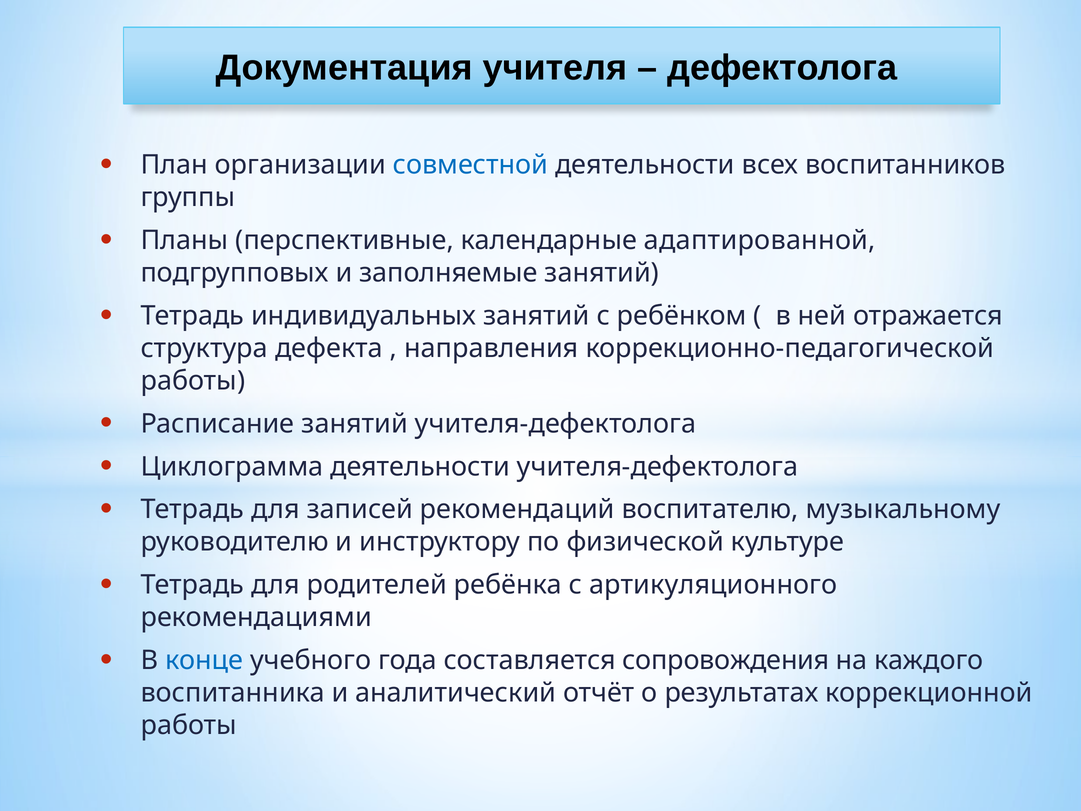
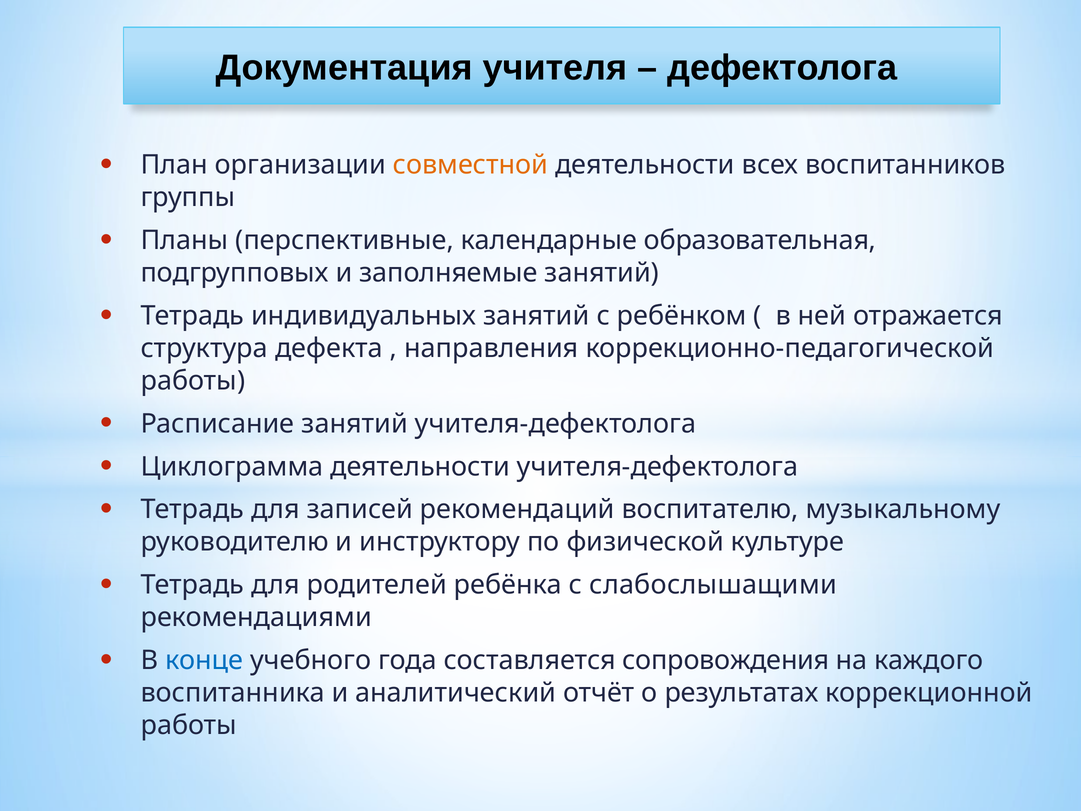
совместной colour: blue -> orange
адаптированной: адаптированной -> образовательная
артикуляционного: артикуляционного -> слабослышащими
